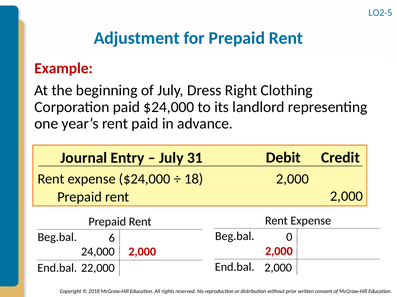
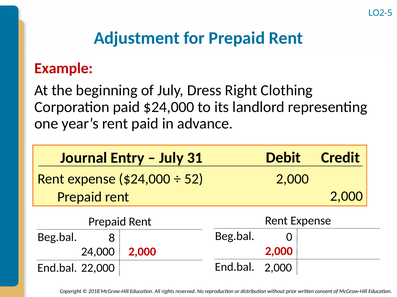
18: 18 -> 52
6: 6 -> 8
